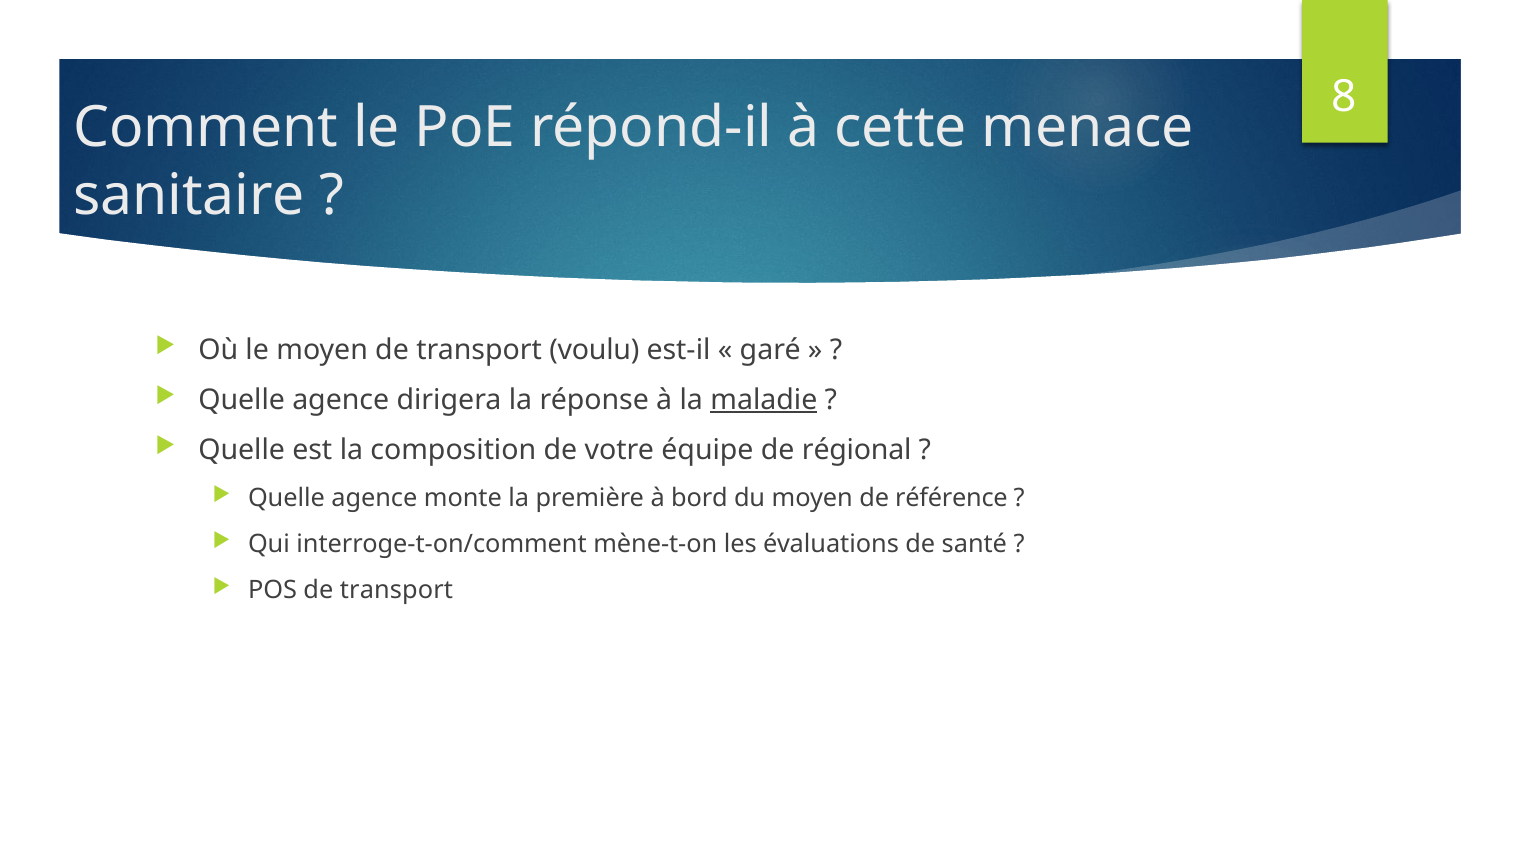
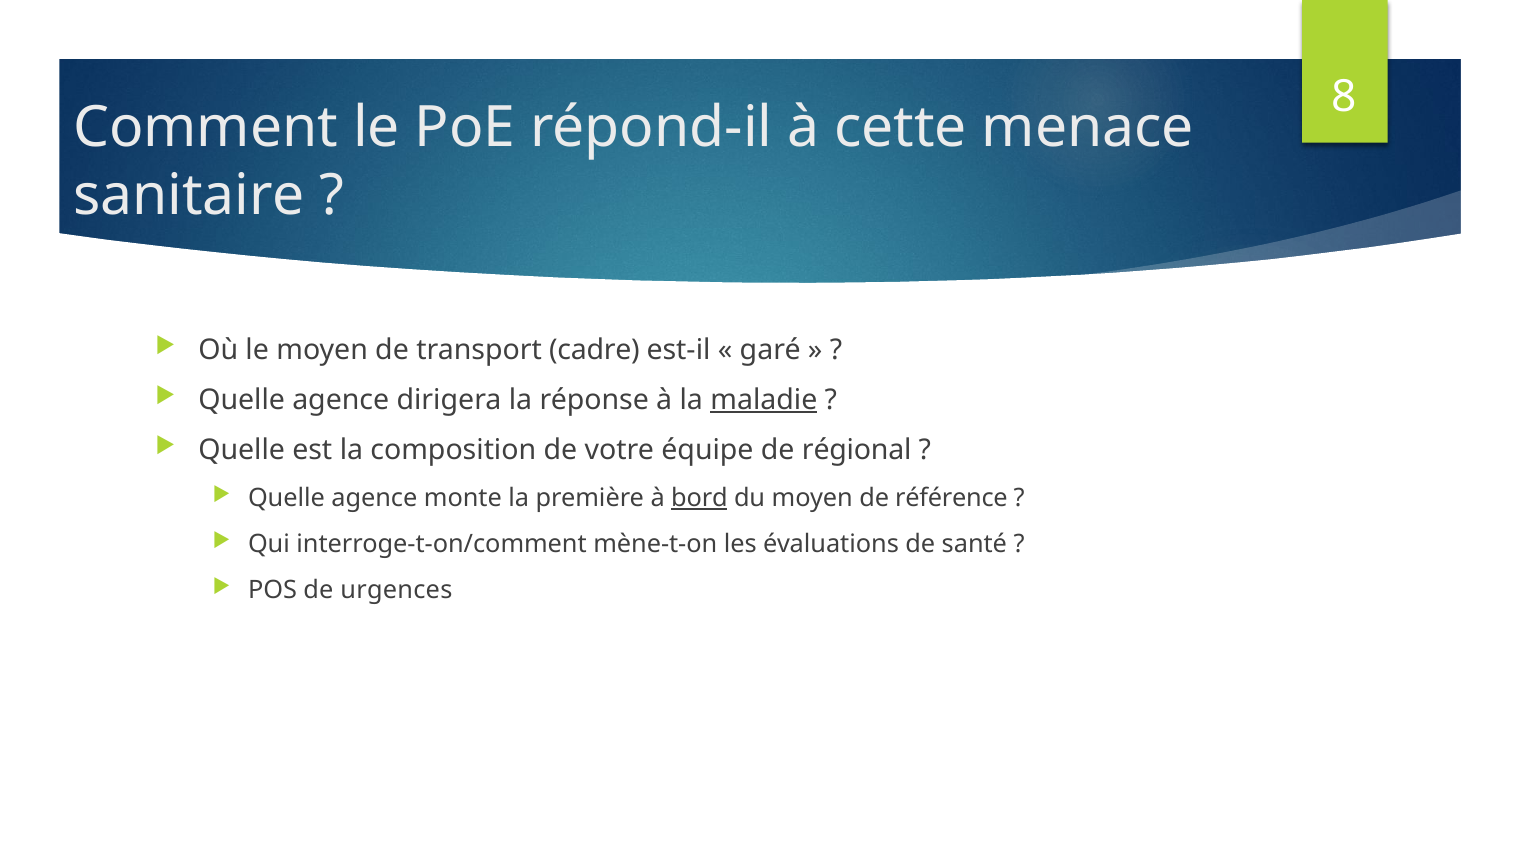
voulu: voulu -> cadre
bord underline: none -> present
POS de transport: transport -> urgences
